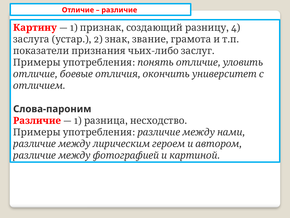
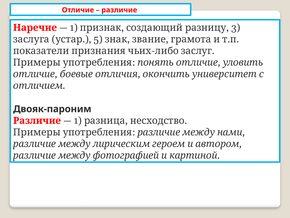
Картину: Картину -> Наречие
4: 4 -> 3
2: 2 -> 5
Слова-пароним: Слова-пароним -> Двояк-пароним
